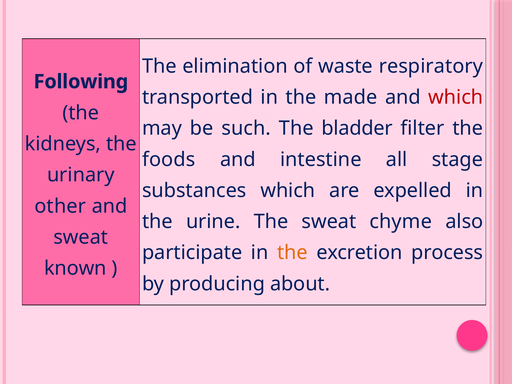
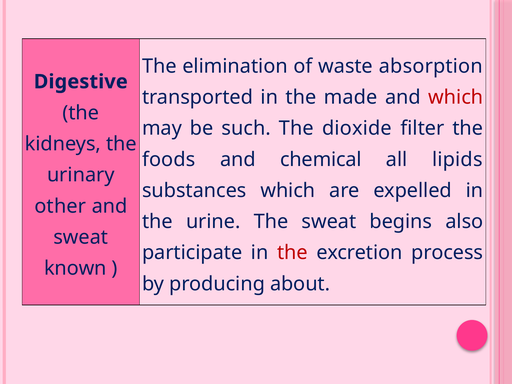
respiratory: respiratory -> absorption
Following: Following -> Digestive
bladder: bladder -> dioxide
intestine: intestine -> chemical
stage: stage -> lipids
chyme: chyme -> begins
the at (292, 253) colour: orange -> red
